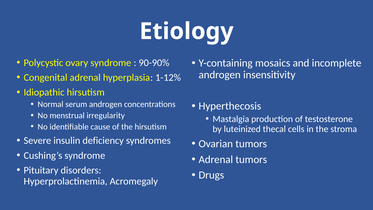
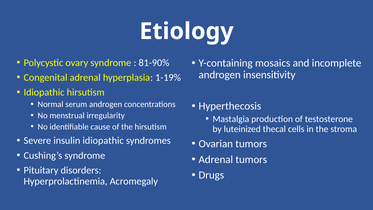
90-90%: 90-90% -> 81-90%
1-12%: 1-12% -> 1-19%
insulin deficiency: deficiency -> idiopathic
